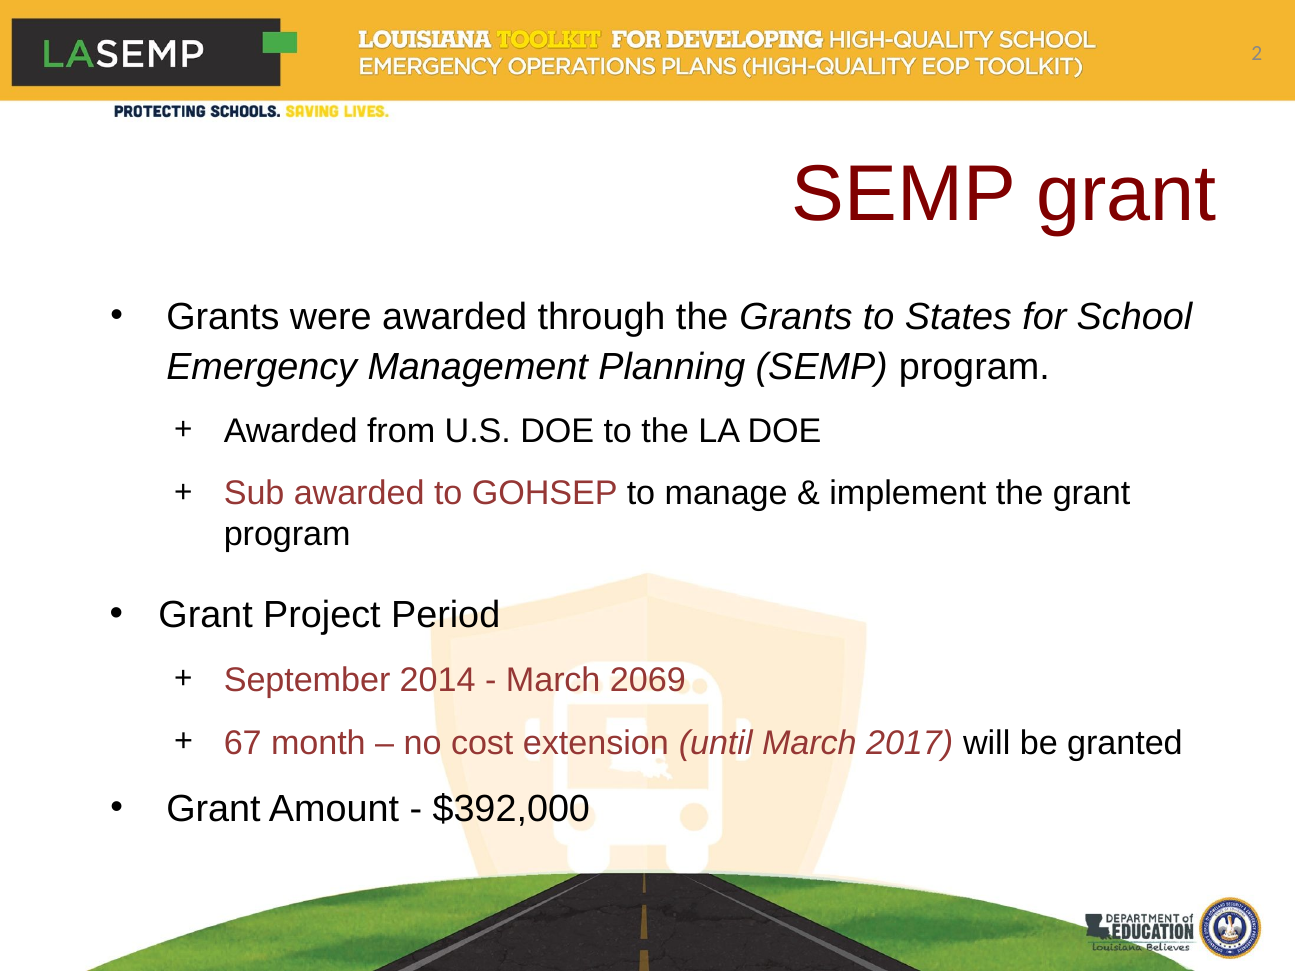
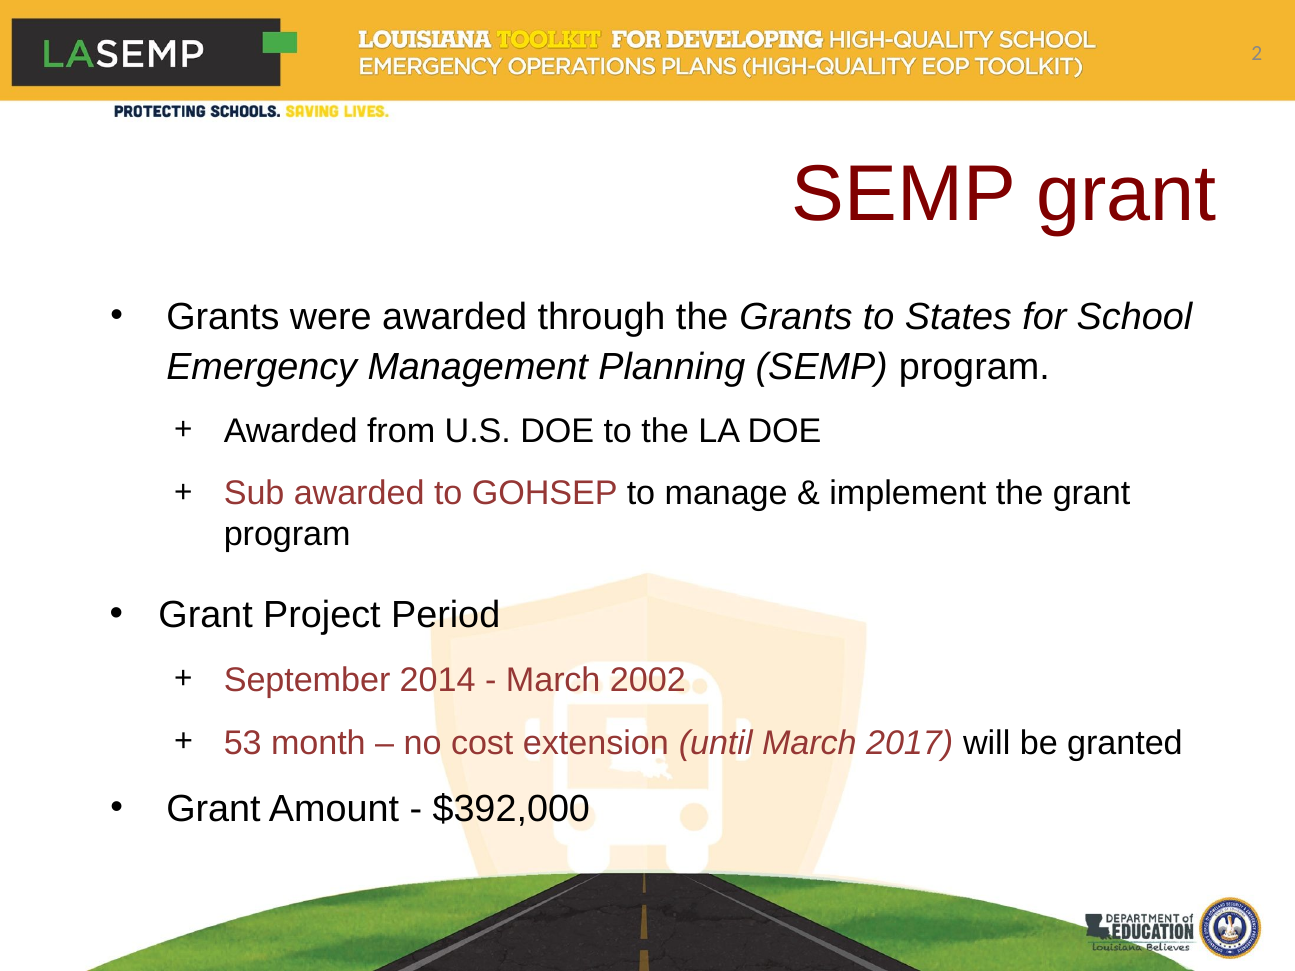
2069: 2069 -> 2002
67: 67 -> 53
